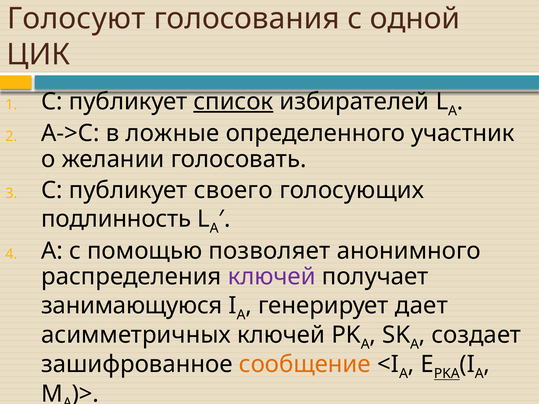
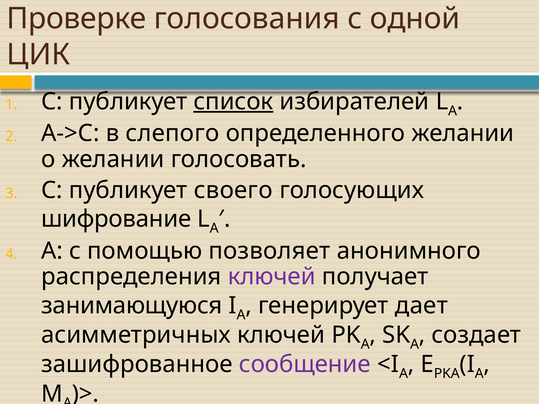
Голосуют: Голосуют -> Проверке
ложные: ложные -> слепого
определенного участник: участник -> желании
подлинность: подлинность -> шифрование
сообщение colour: orange -> purple
PKA at (447, 374) underline: present -> none
